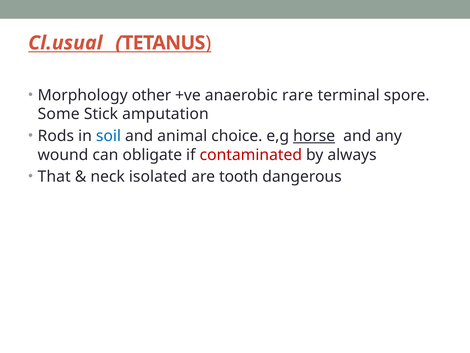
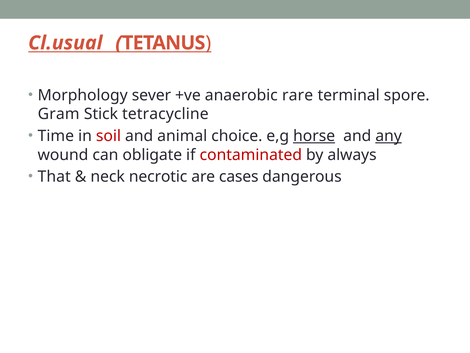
other: other -> sever
Some: Some -> Gram
amputation: amputation -> tetracycline
Rods: Rods -> Time
soil colour: blue -> red
any underline: none -> present
isolated: isolated -> necrotic
tooth: tooth -> cases
